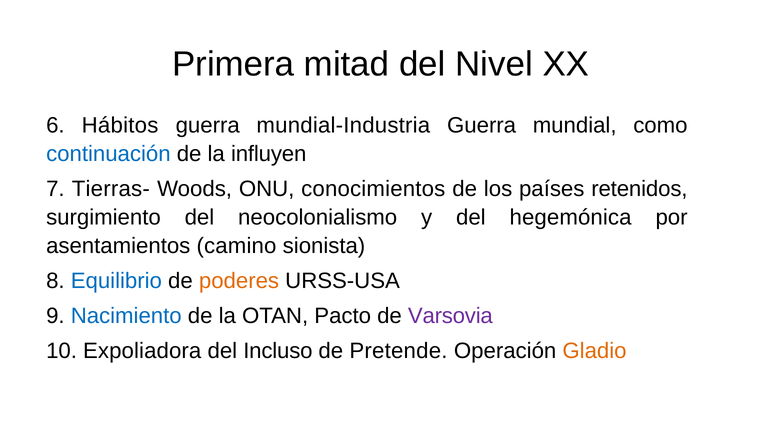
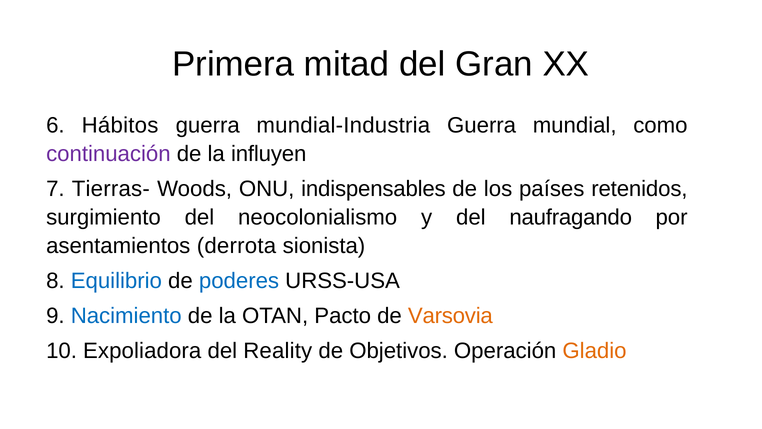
Nivel: Nivel -> Gran
continuación colour: blue -> purple
conocimientos: conocimientos -> indispensables
hegemónica: hegemónica -> naufragando
camino: camino -> derrota
poderes colour: orange -> blue
Varsovia colour: purple -> orange
Incluso: Incluso -> Reality
Pretende: Pretende -> Objetivos
